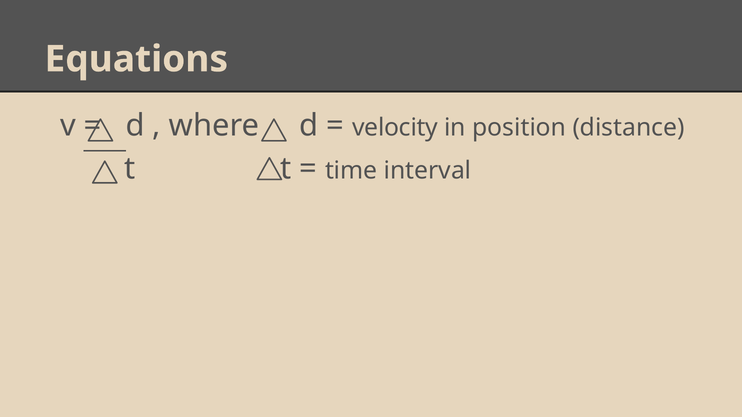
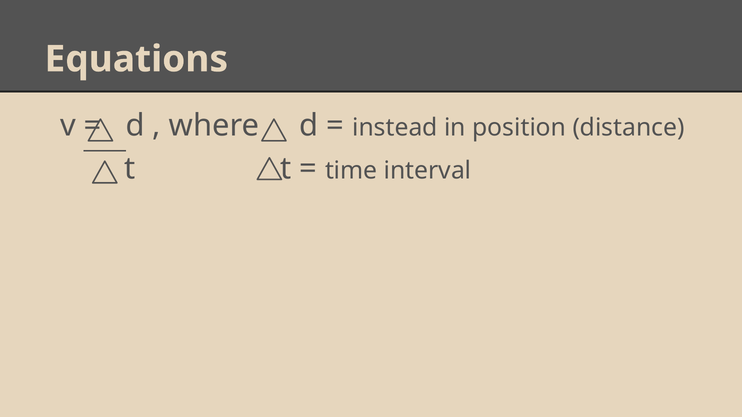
velocity: velocity -> instead
